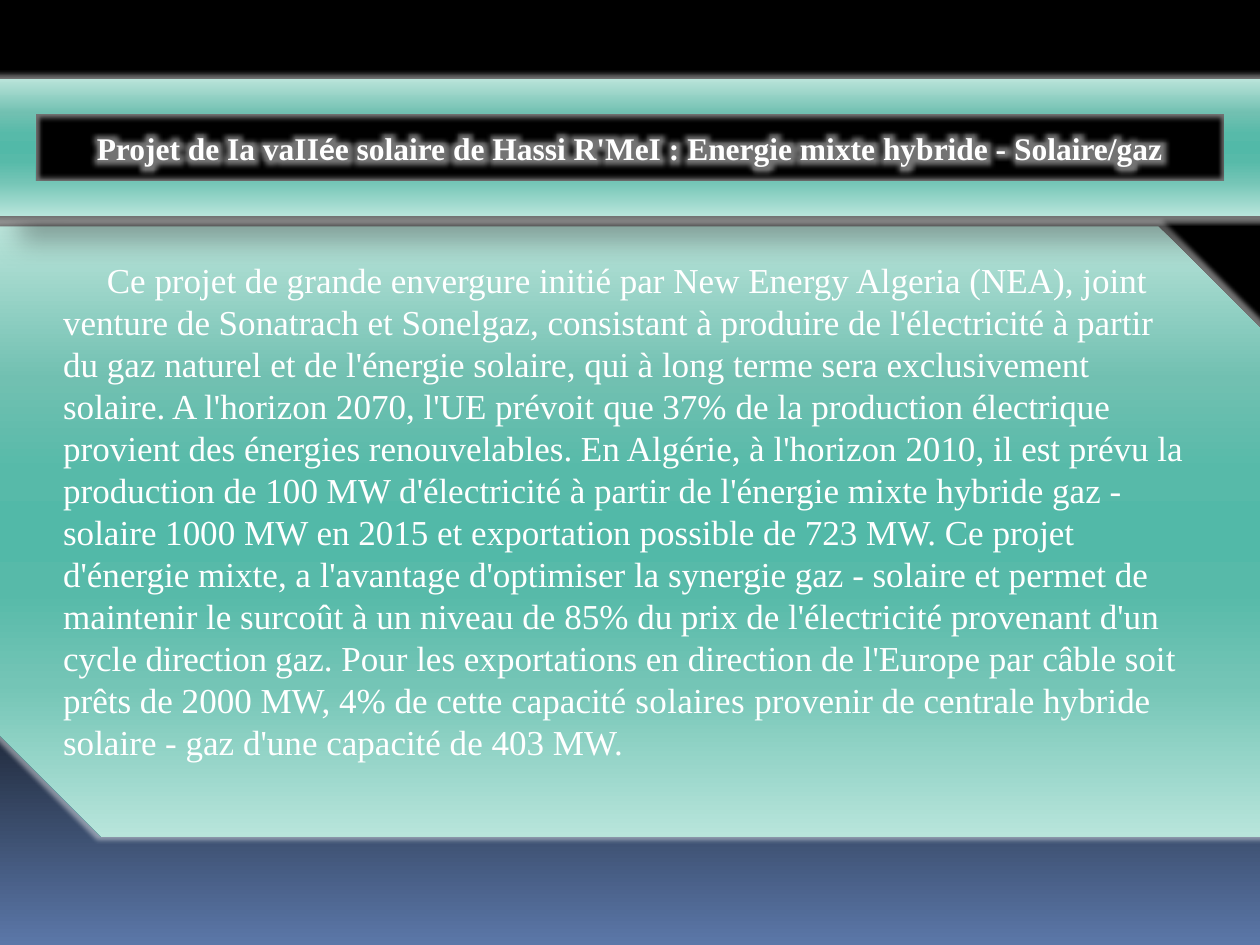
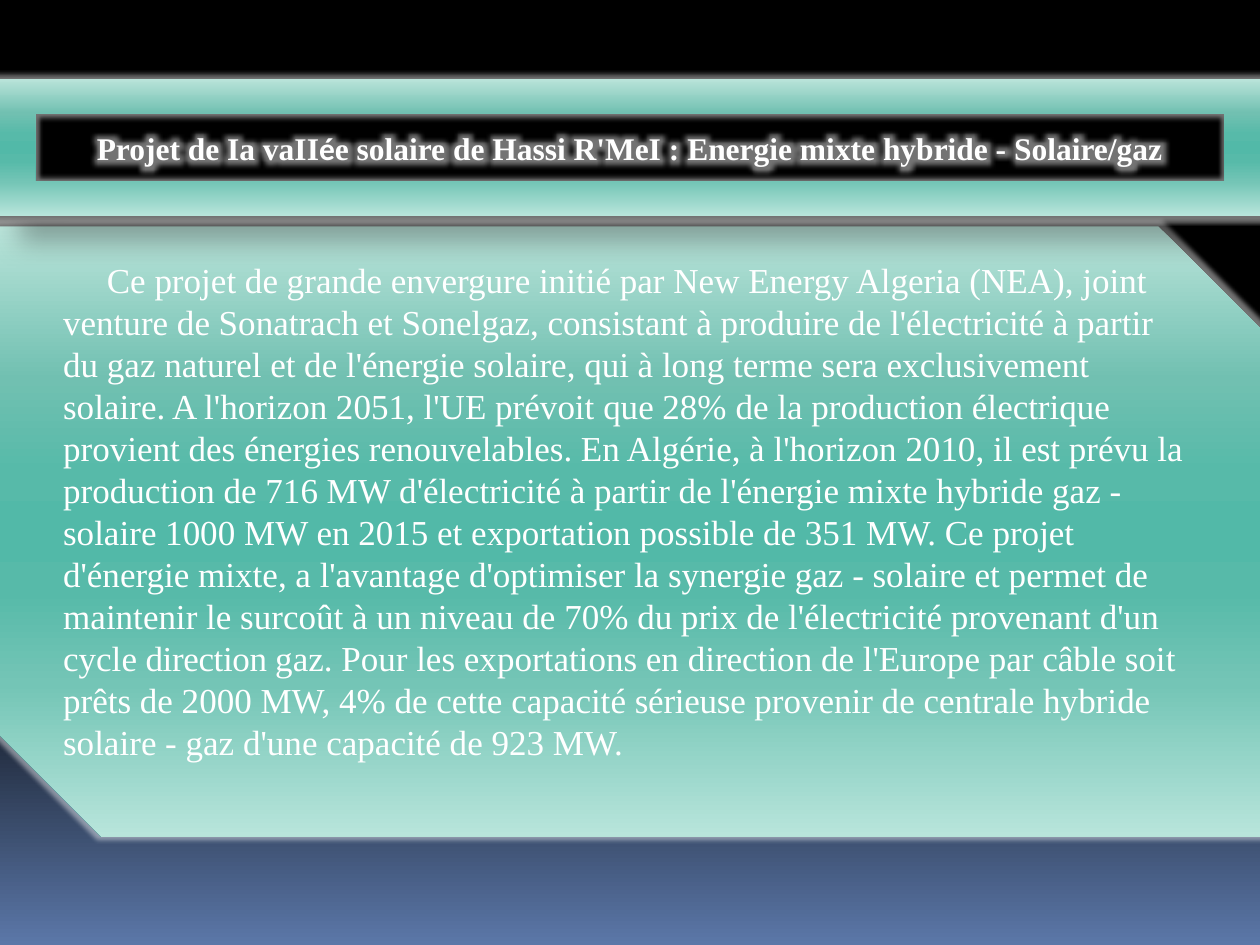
2070: 2070 -> 2051
37%: 37% -> 28%
100: 100 -> 716
723: 723 -> 351
85%: 85% -> 70%
solaires: solaires -> sérieuse
403: 403 -> 923
